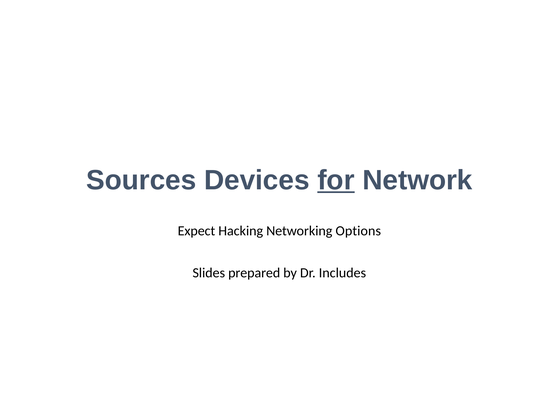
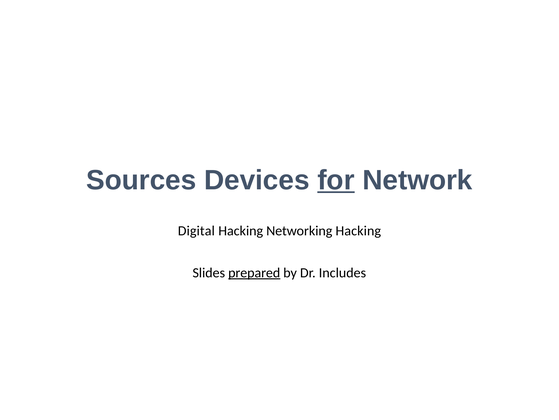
Expect: Expect -> Digital
Networking Options: Options -> Hacking
prepared underline: none -> present
